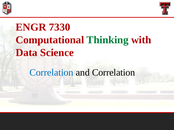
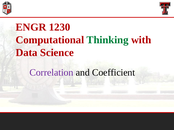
7330: 7330 -> 1230
Correlation at (51, 73) colour: blue -> purple
and Correlation: Correlation -> Coefficient
